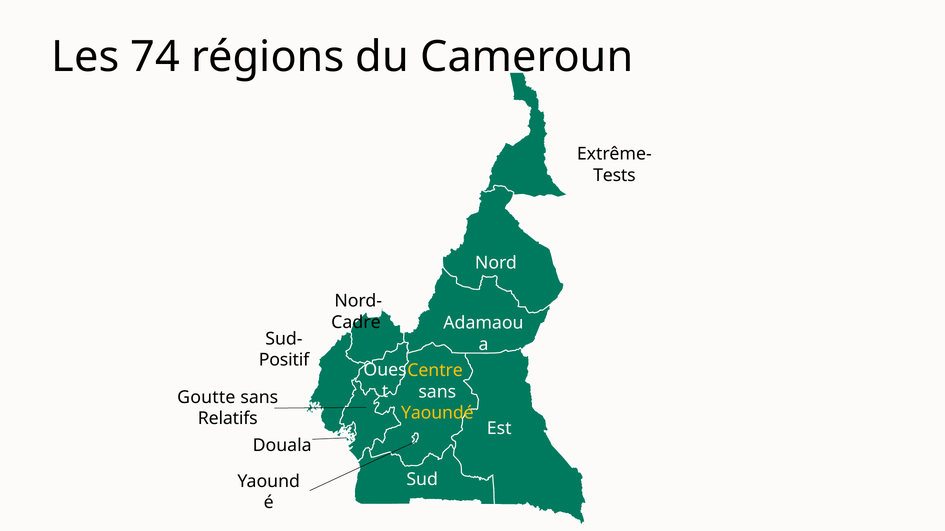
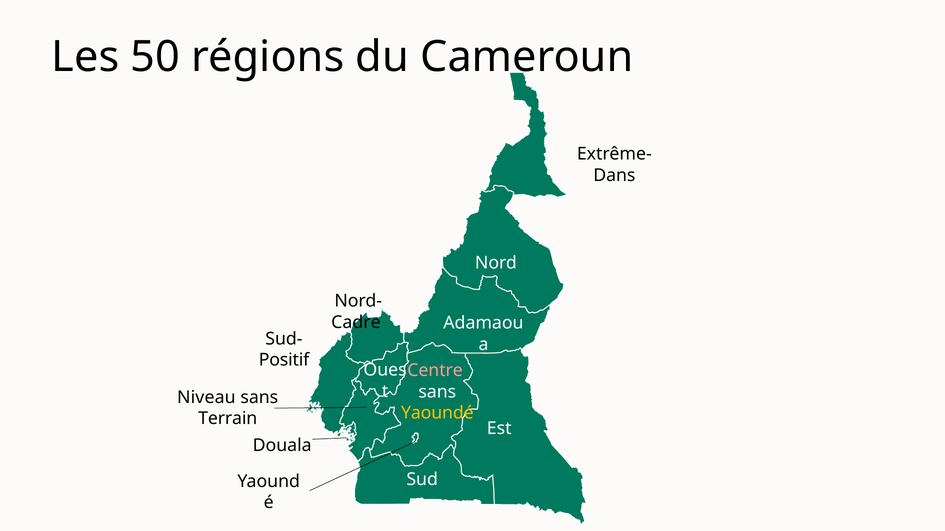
74: 74 -> 50
Tests: Tests -> Dans
Centre colour: yellow -> pink
Goutte: Goutte -> Niveau
Relatifs: Relatifs -> Terrain
